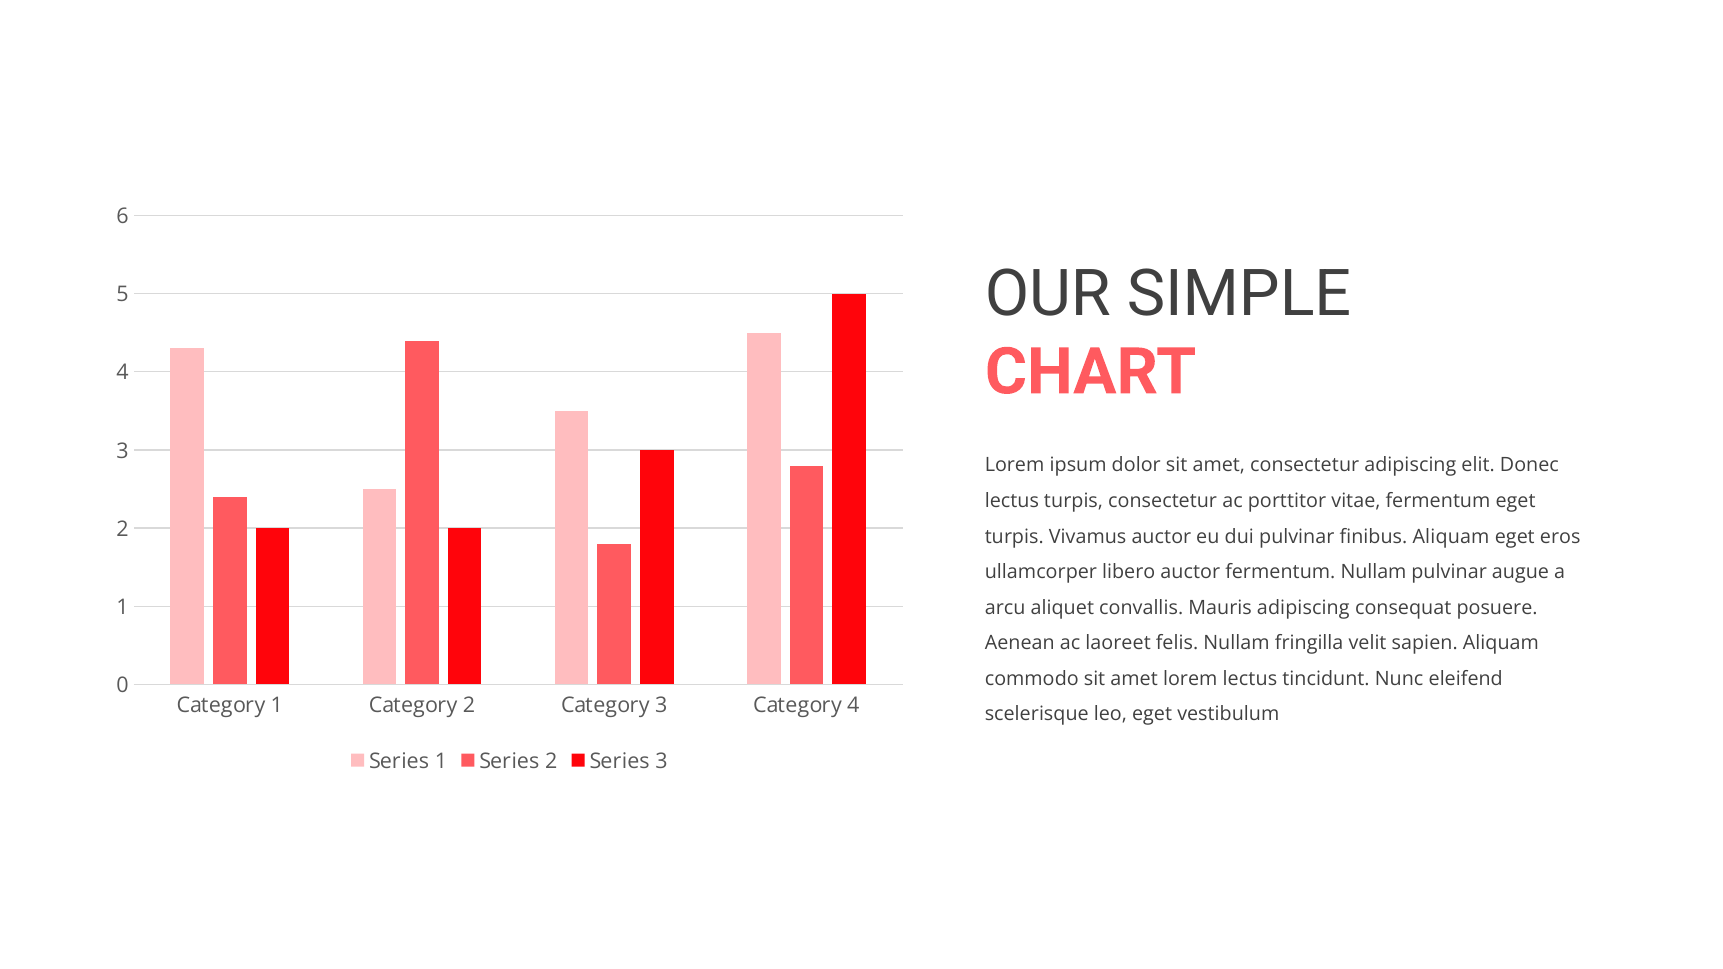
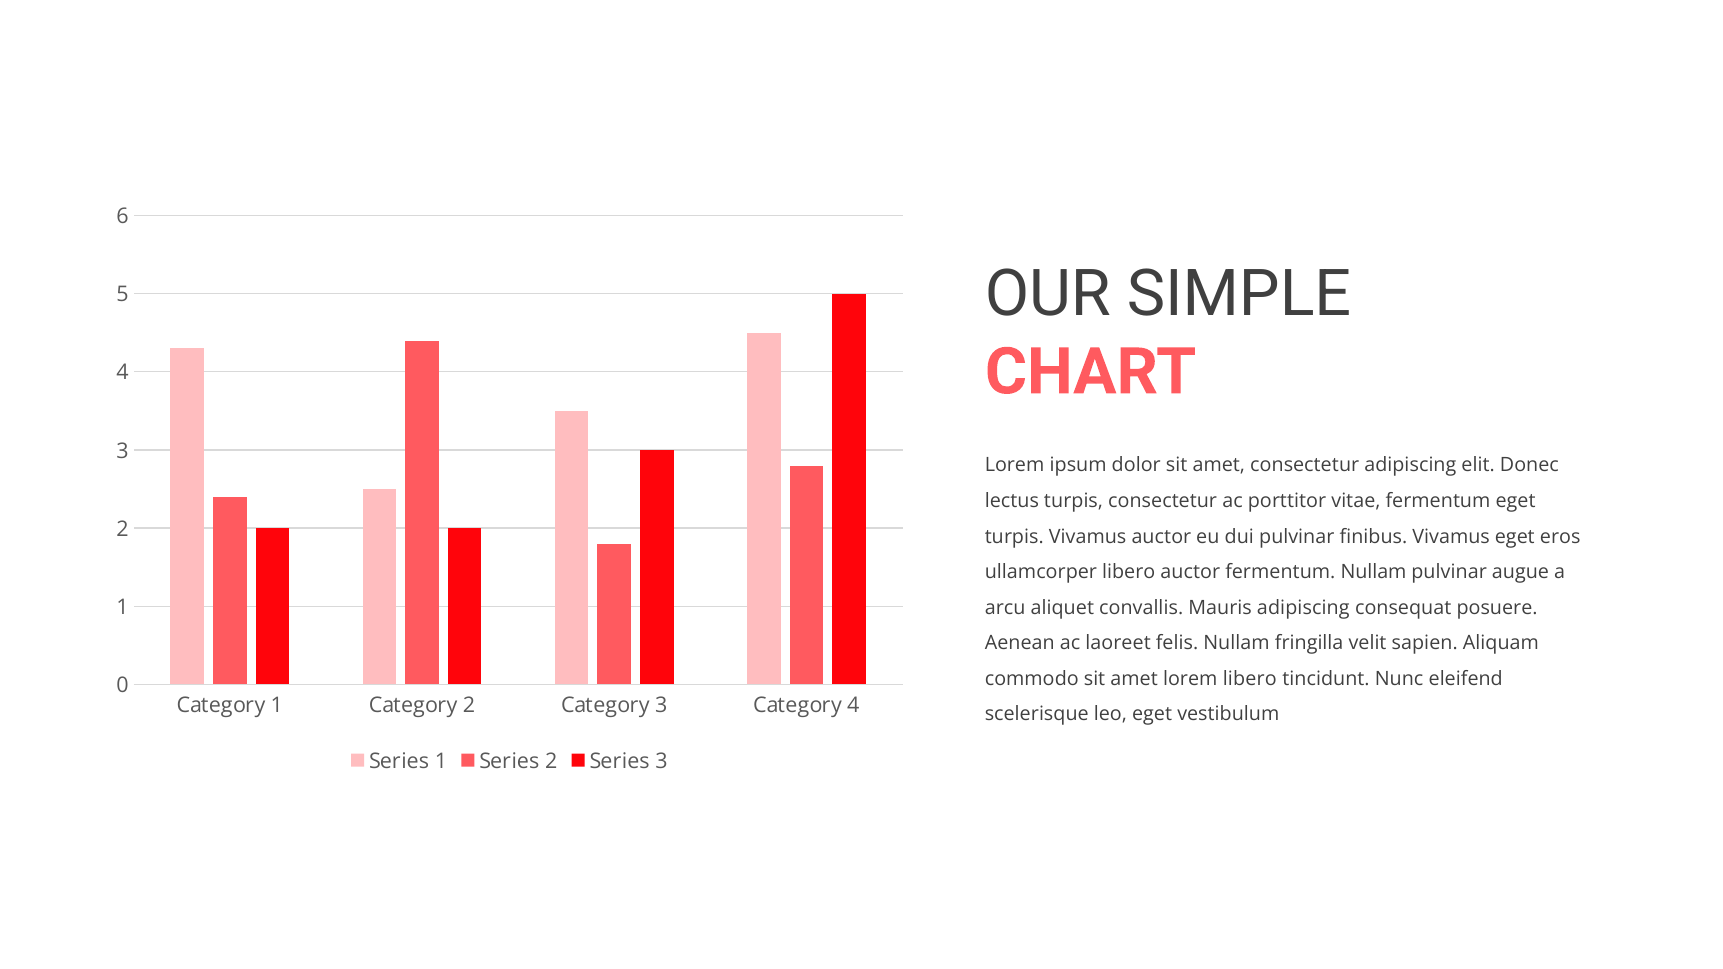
finibus Aliquam: Aliquam -> Vivamus
lorem lectus: lectus -> libero
